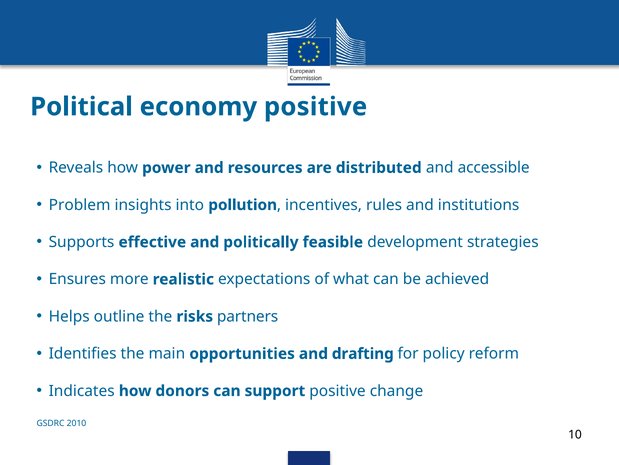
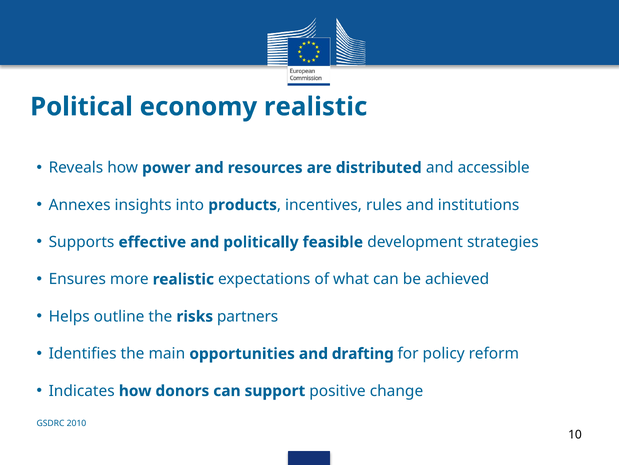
economy positive: positive -> realistic
Problem: Problem -> Annexes
pollution: pollution -> products
